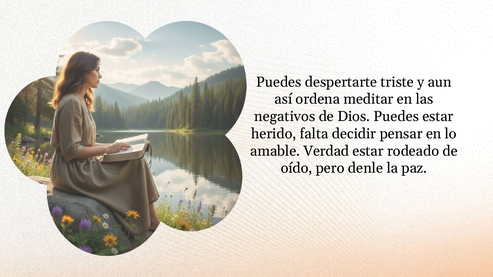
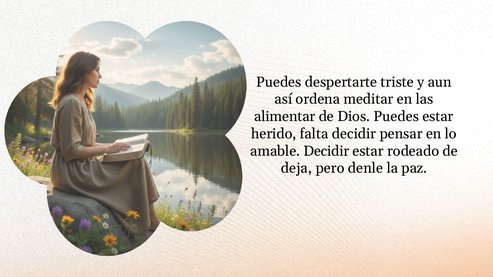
negativos: negativos -> alimentar
amable Verdad: Verdad -> Decidir
oído: oído -> deja
